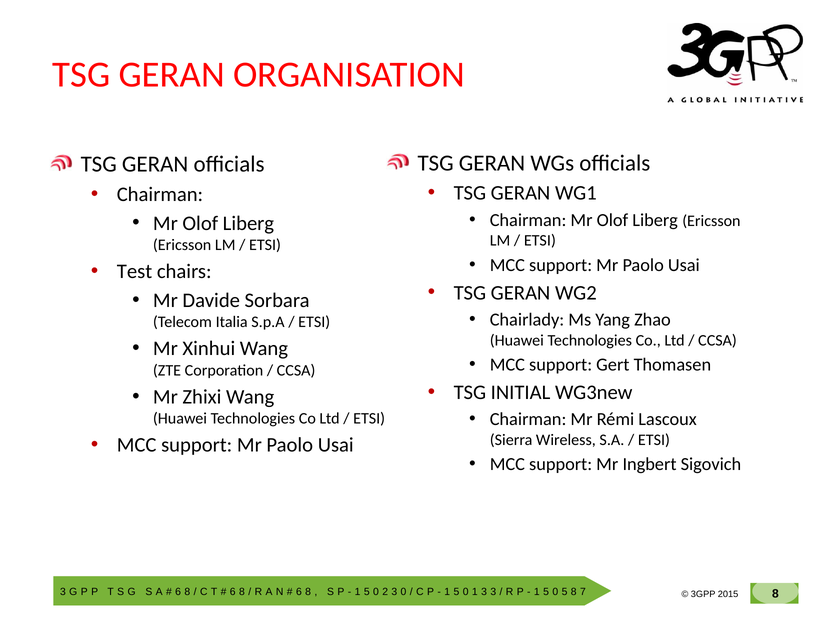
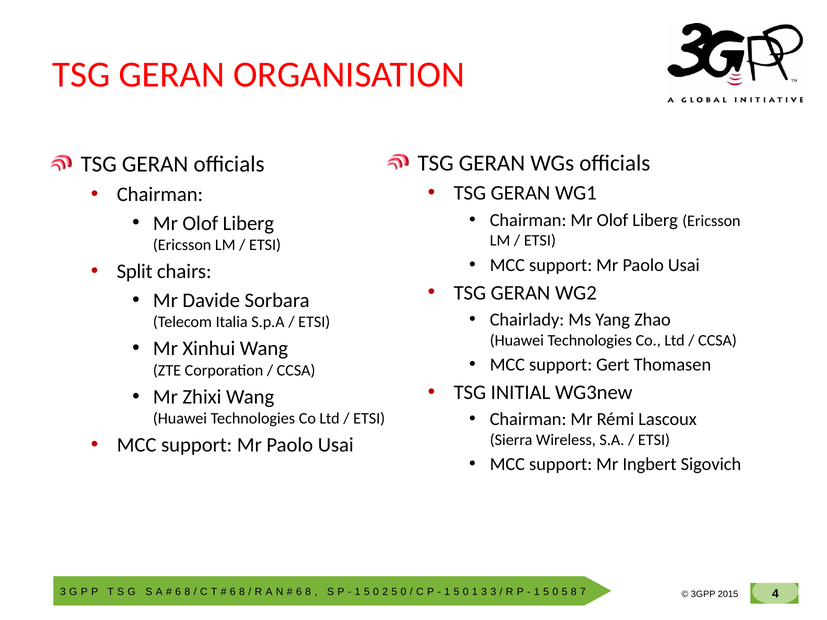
Test: Test -> Split
2 3: 3 -> 5
8 at (775, 594): 8 -> 4
